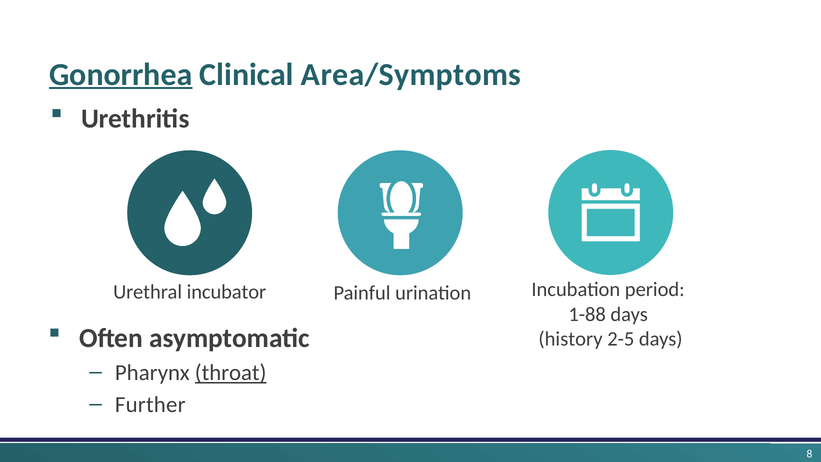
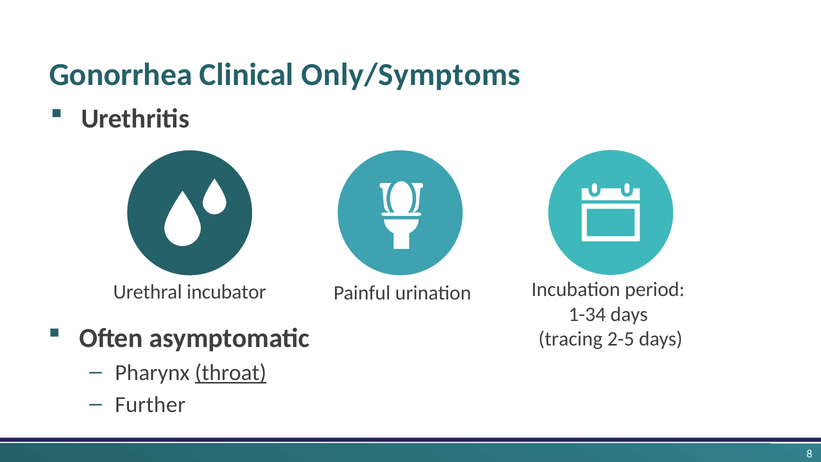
Gonorrhea underline: present -> none
Area/Symptoms: Area/Symptoms -> Only/Symptoms
1-88: 1-88 -> 1-34
history: history -> tracing
